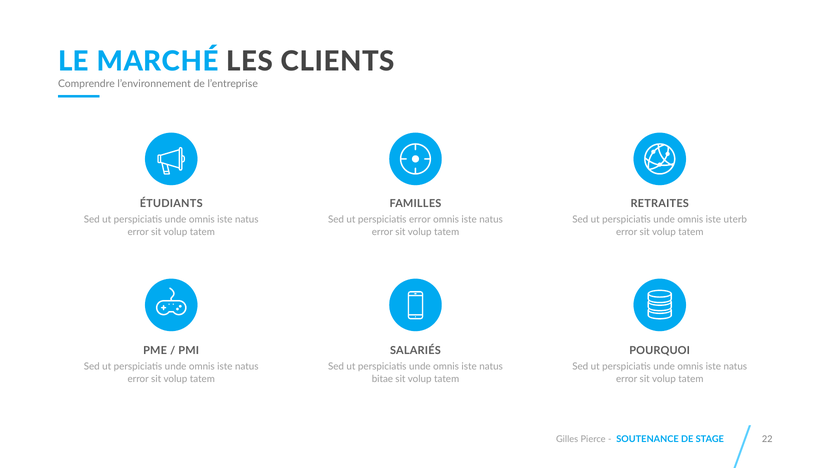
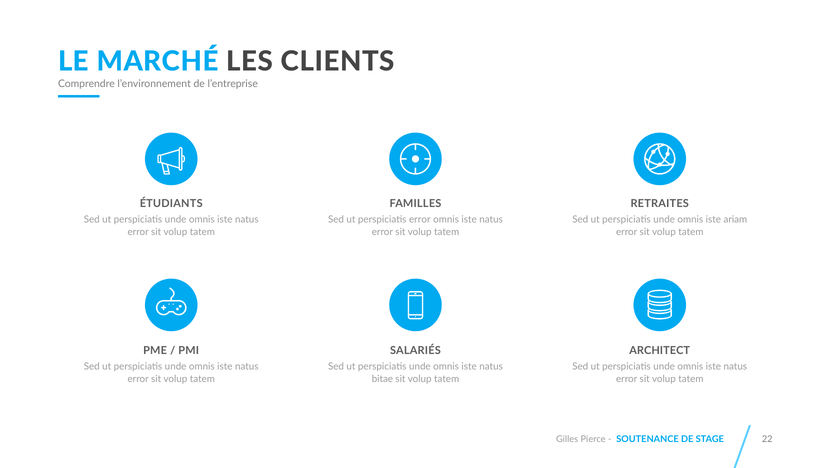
uterb: uterb -> ariam
POURQUOI: POURQUOI -> ARCHITECT
